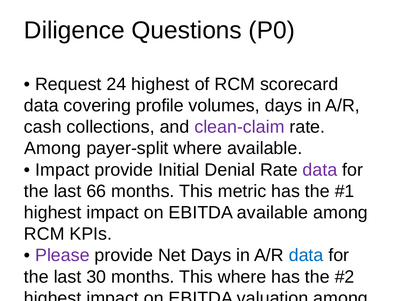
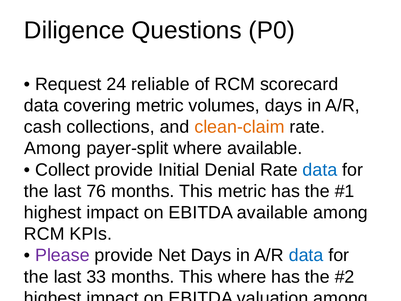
24 highest: highest -> reliable
covering profile: profile -> metric
clean-claim colour: purple -> orange
Impact at (62, 170): Impact -> Collect
data at (320, 170) colour: purple -> blue
66: 66 -> 76
30: 30 -> 33
